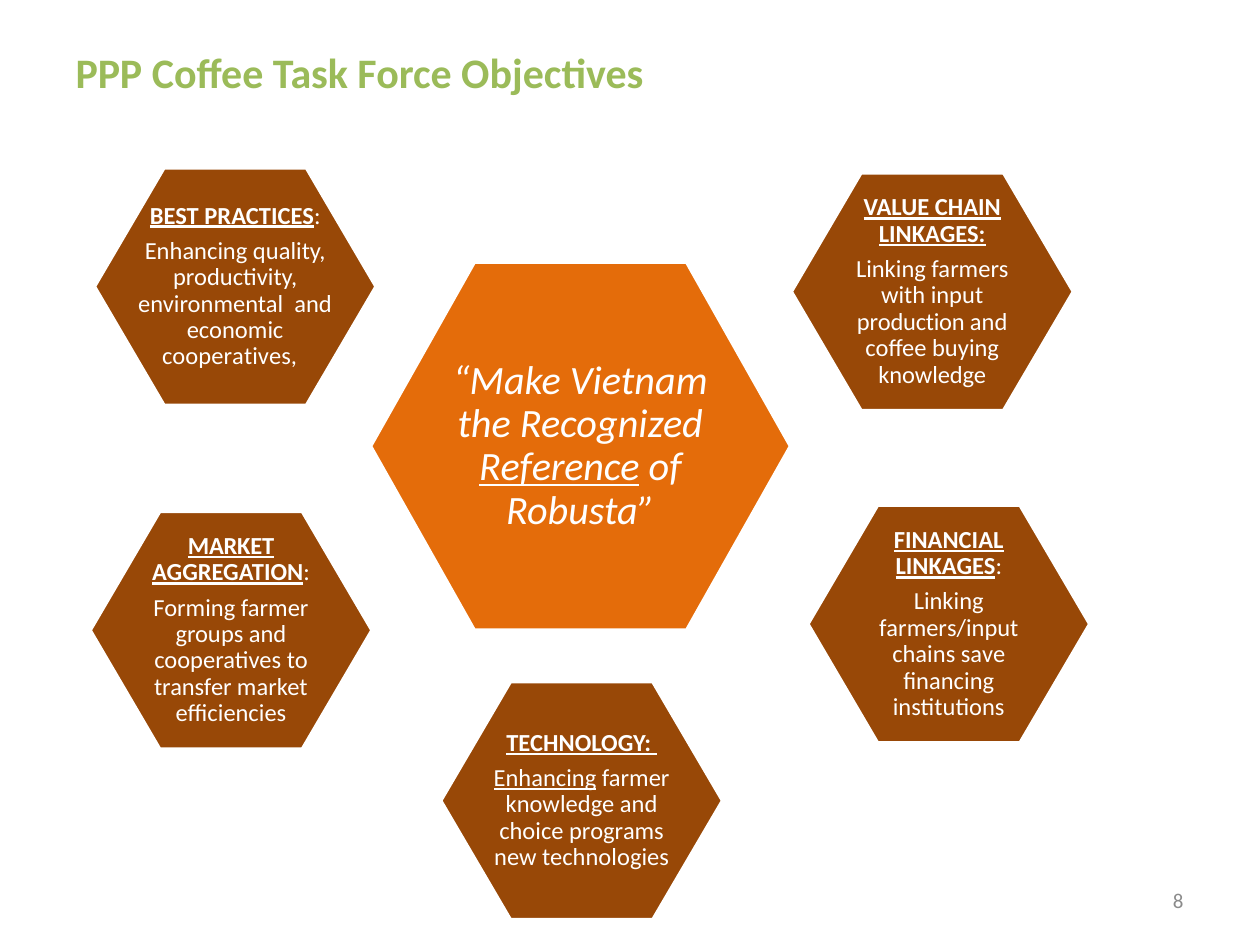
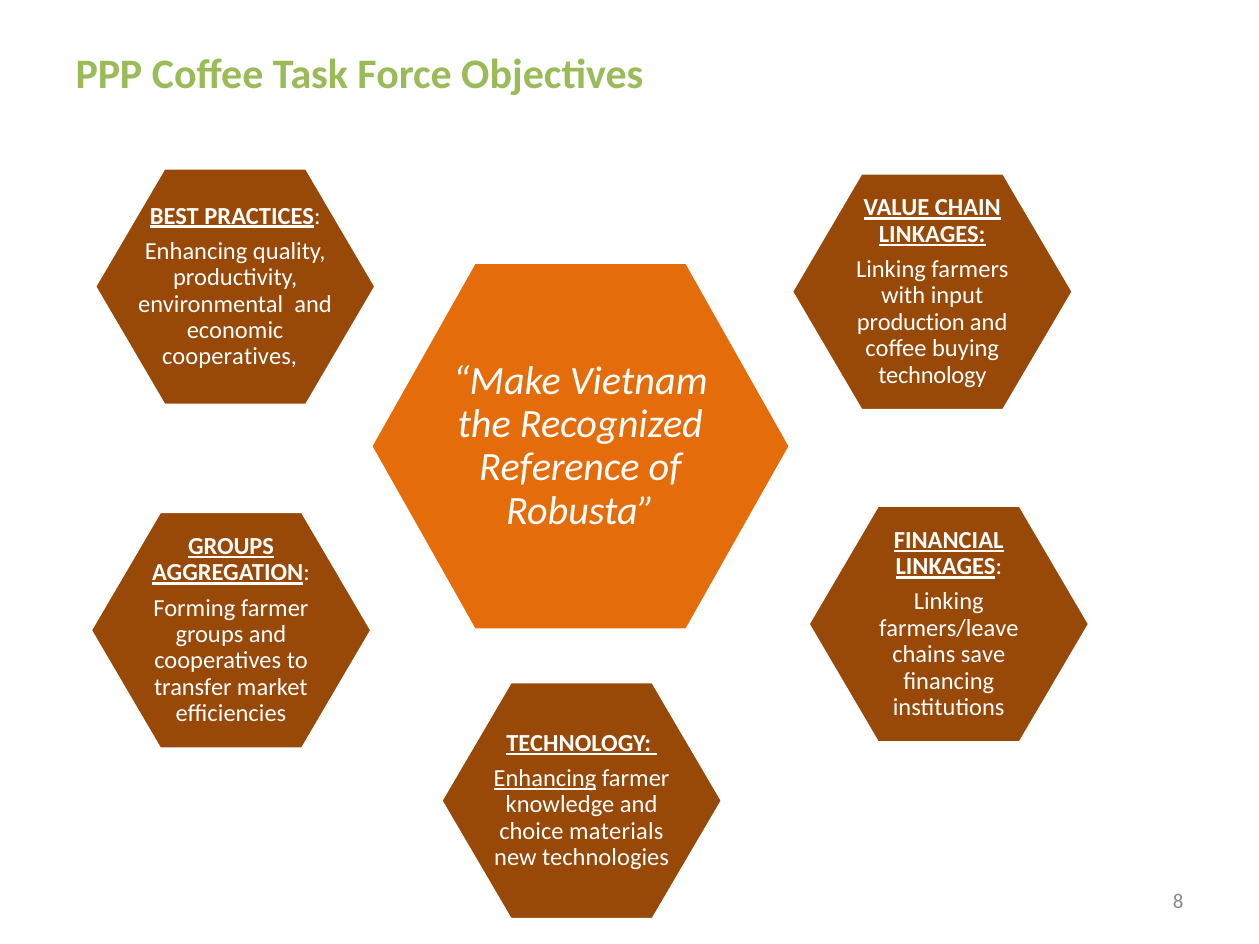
knowledge at (932, 375): knowledge -> technology
Reference underline: present -> none
MARKET at (231, 547): MARKET -> GROUPS
farmers/input: farmers/input -> farmers/leave
programs: programs -> materials
